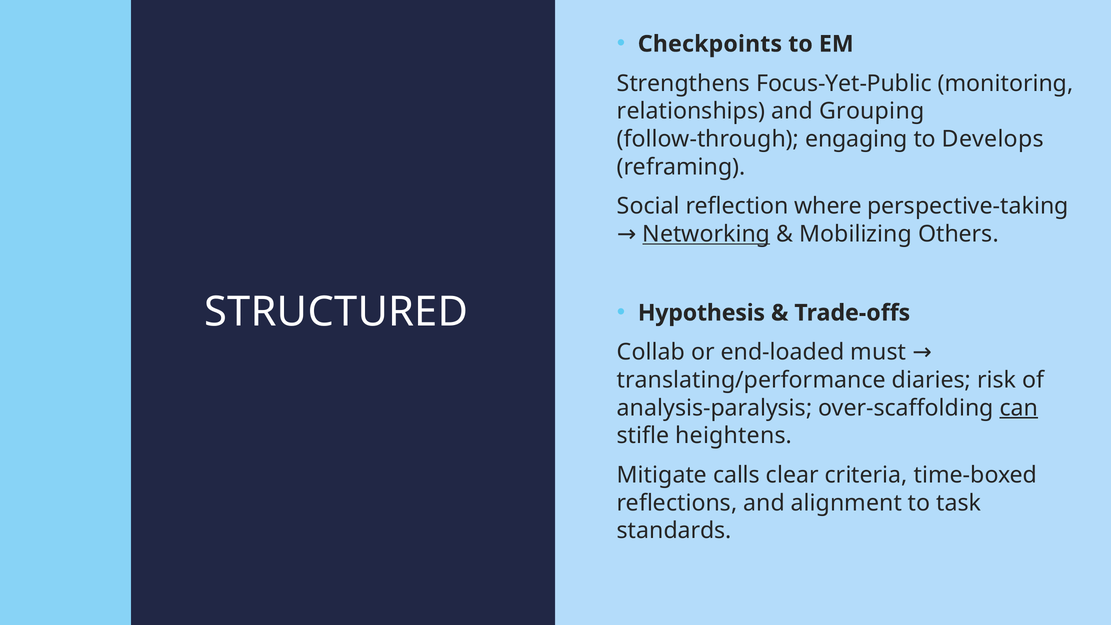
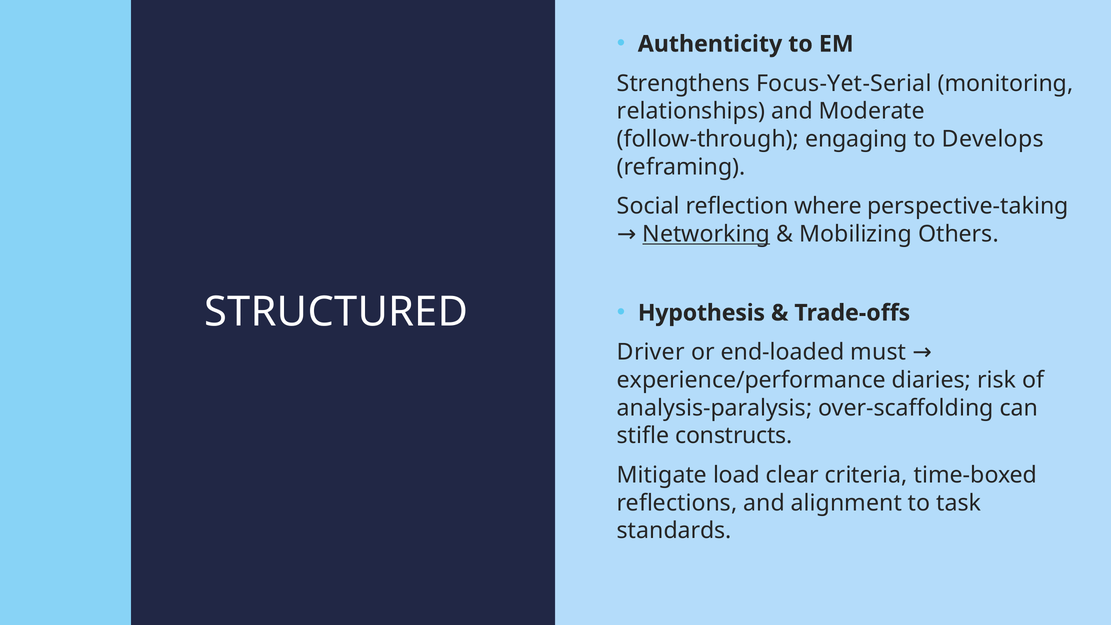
Checkpoints: Checkpoints -> Authenticity
Focus‑Yet‑Public: Focus‑Yet‑Public -> Focus‑Yet‑Serial
Grouping: Grouping -> Moderate
Collab: Collab -> Driver
translating/performance: translating/performance -> experience/performance
can underline: present -> none
heightens: heightens -> constructs
calls: calls -> load
